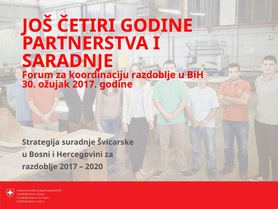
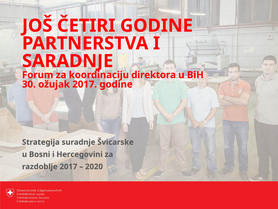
koordinaciju razdoblje: razdoblje -> direktora
